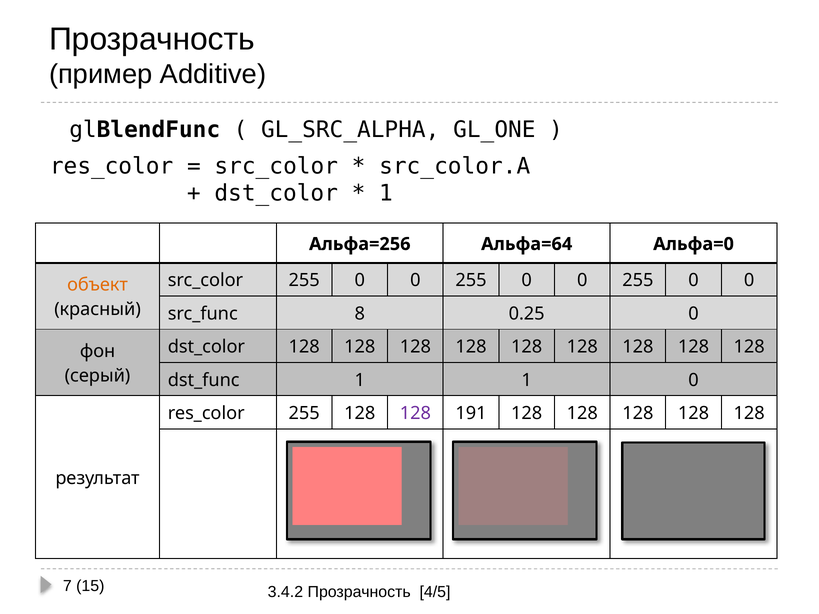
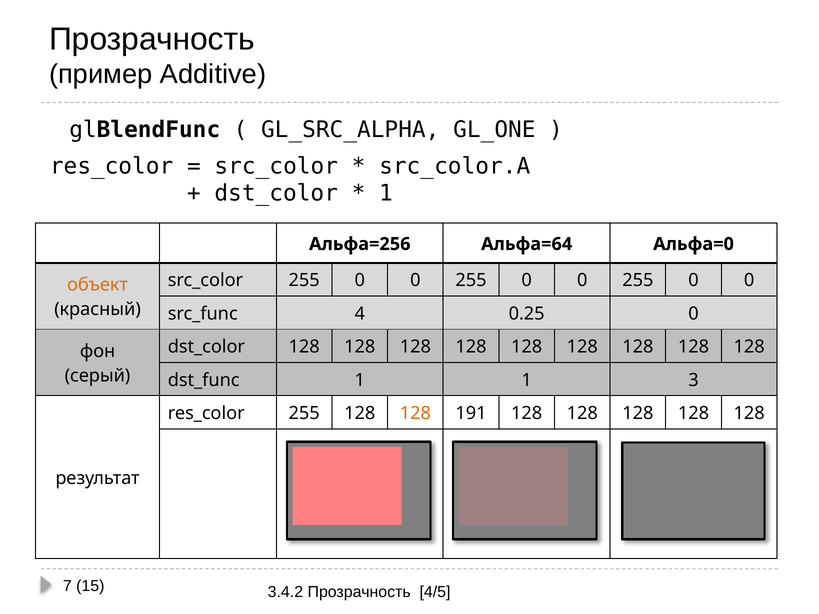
8: 8 -> 4
1 0: 0 -> 3
128 at (415, 413) colour: purple -> orange
